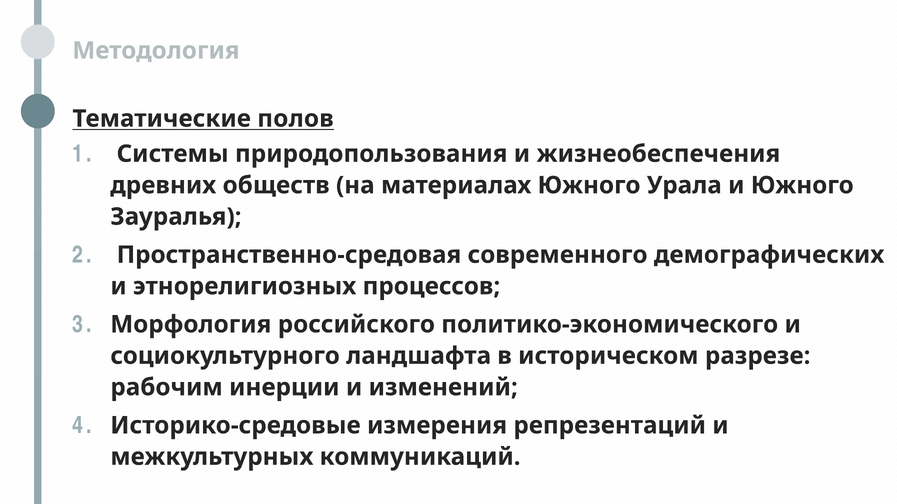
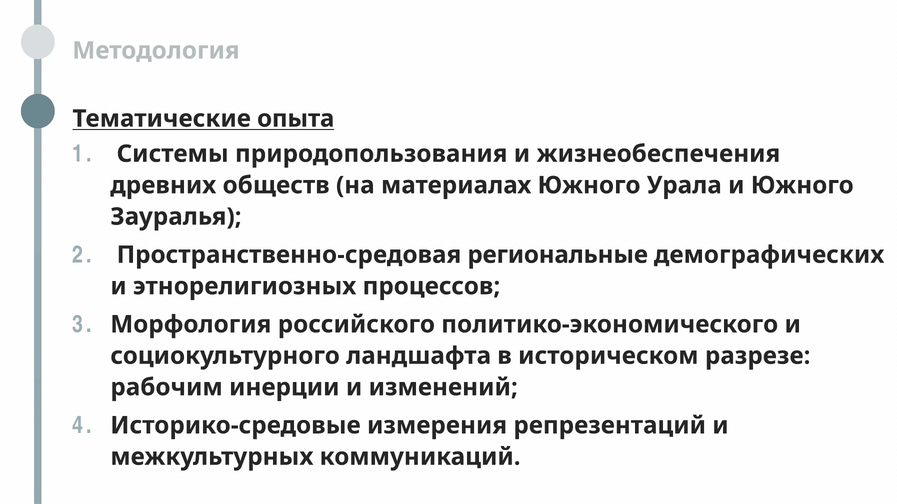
полов: полов -> опыта
современного: современного -> региональные
